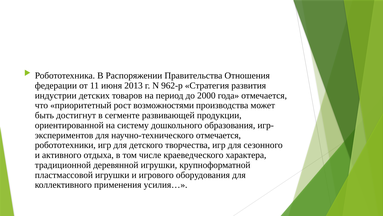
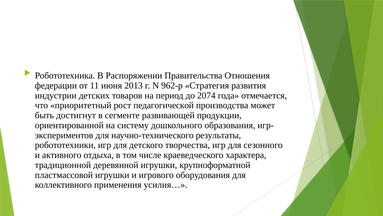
2000: 2000 -> 2074
возможностями: возможностями -> педагогической
научно-технического отмечается: отмечается -> результаты
